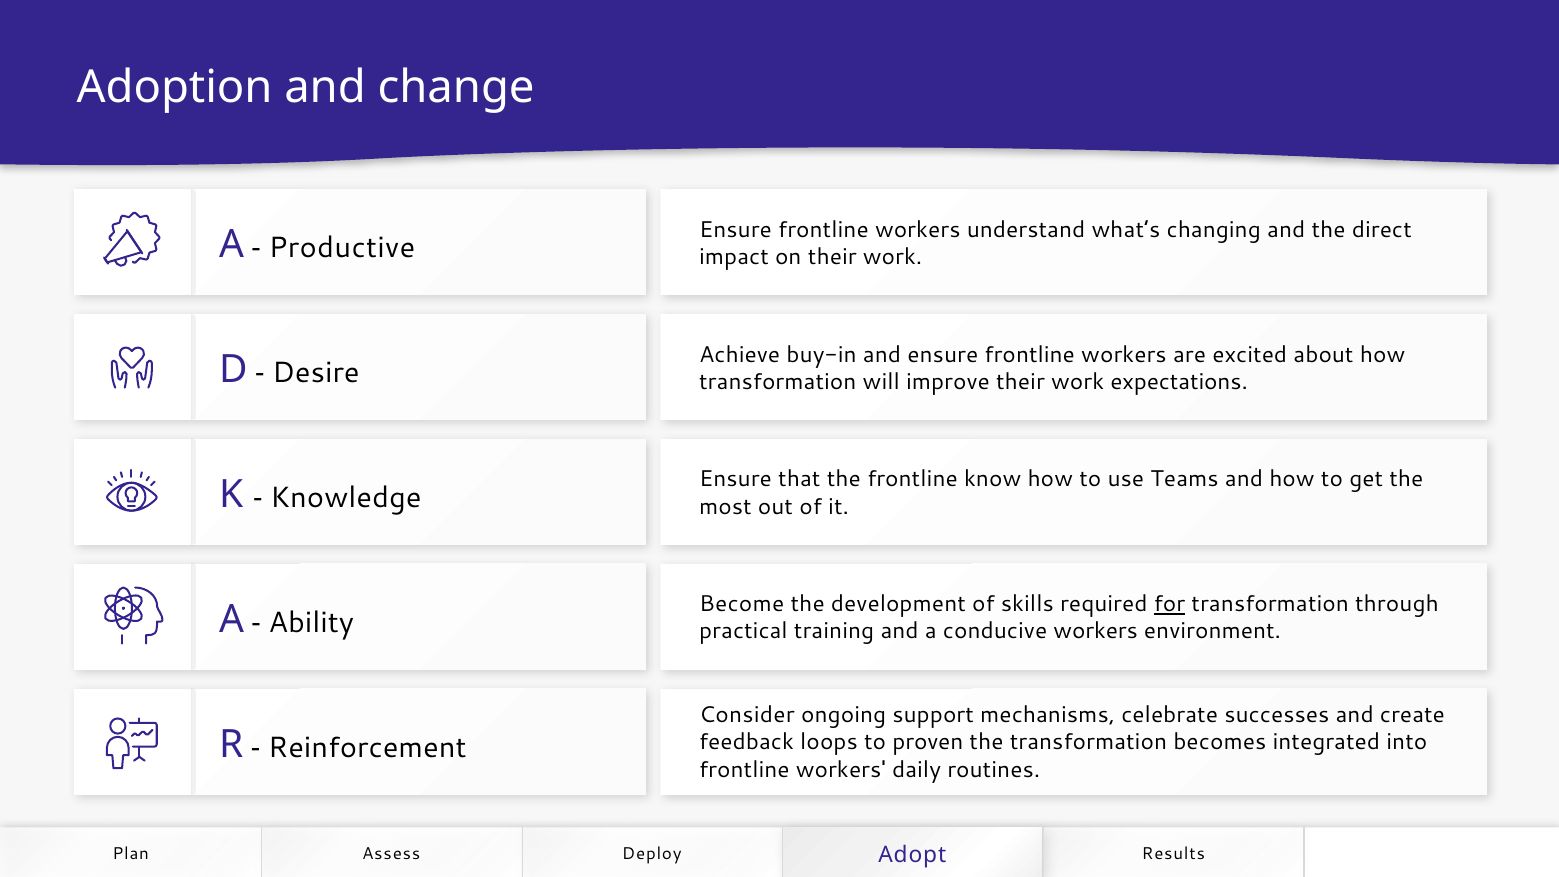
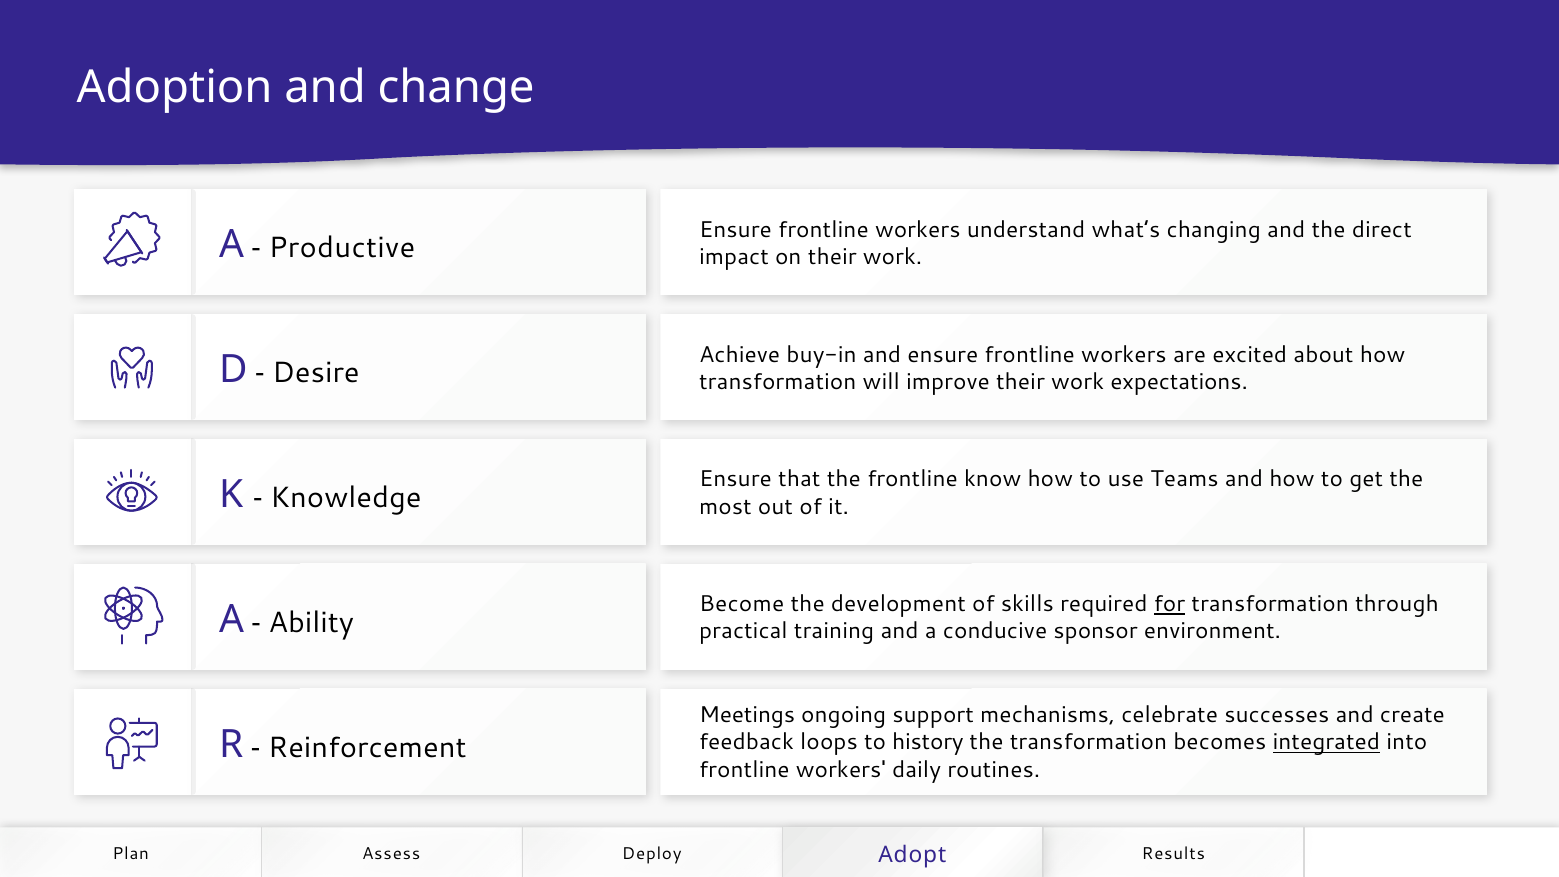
conducive workers: workers -> sponsor
Consider: Consider -> Meetings
proven: proven -> history
integrated underline: none -> present
